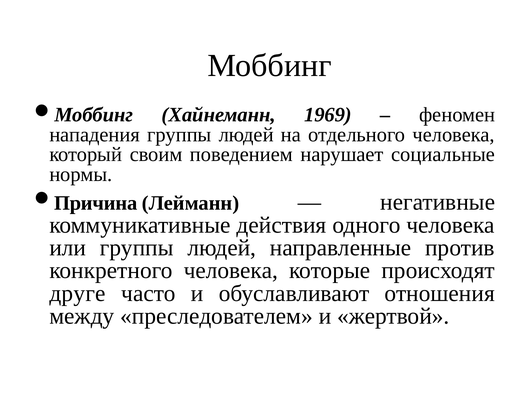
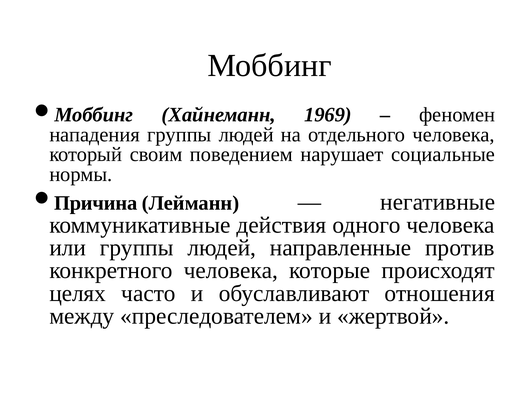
друге: друге -> целях
